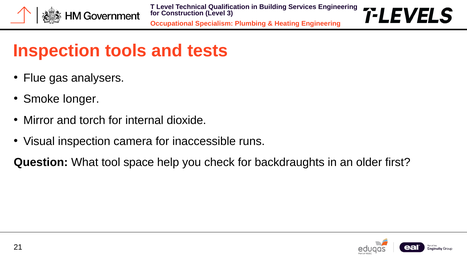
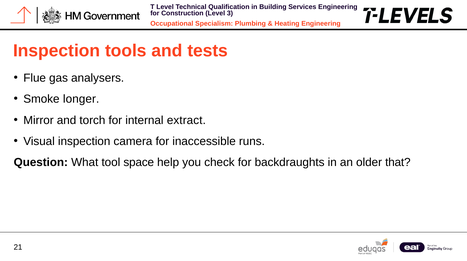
dioxide: dioxide -> extract
first: first -> that
